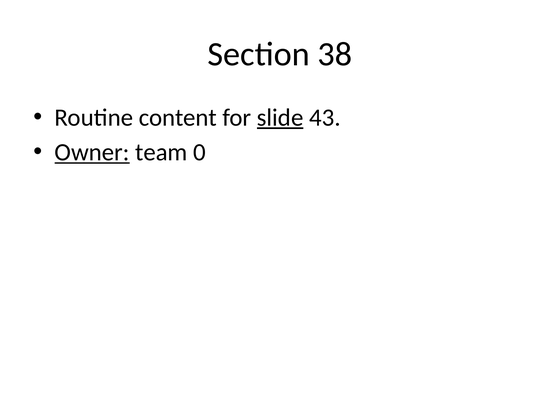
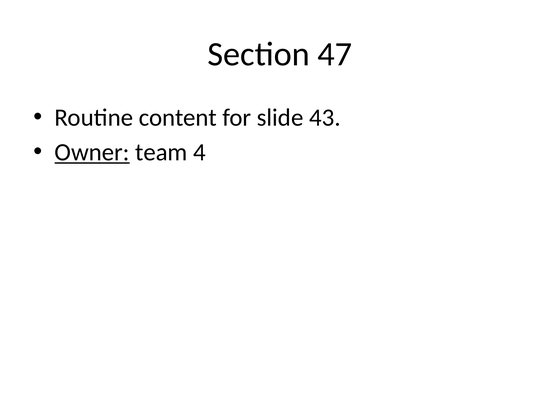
38: 38 -> 47
slide underline: present -> none
0: 0 -> 4
